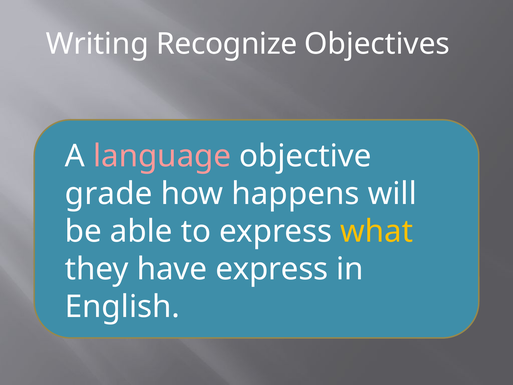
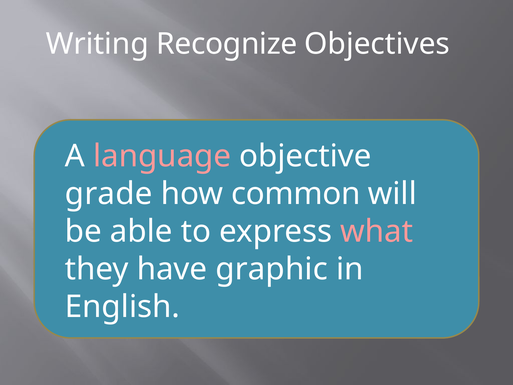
happens: happens -> common
what colour: yellow -> pink
have express: express -> graphic
